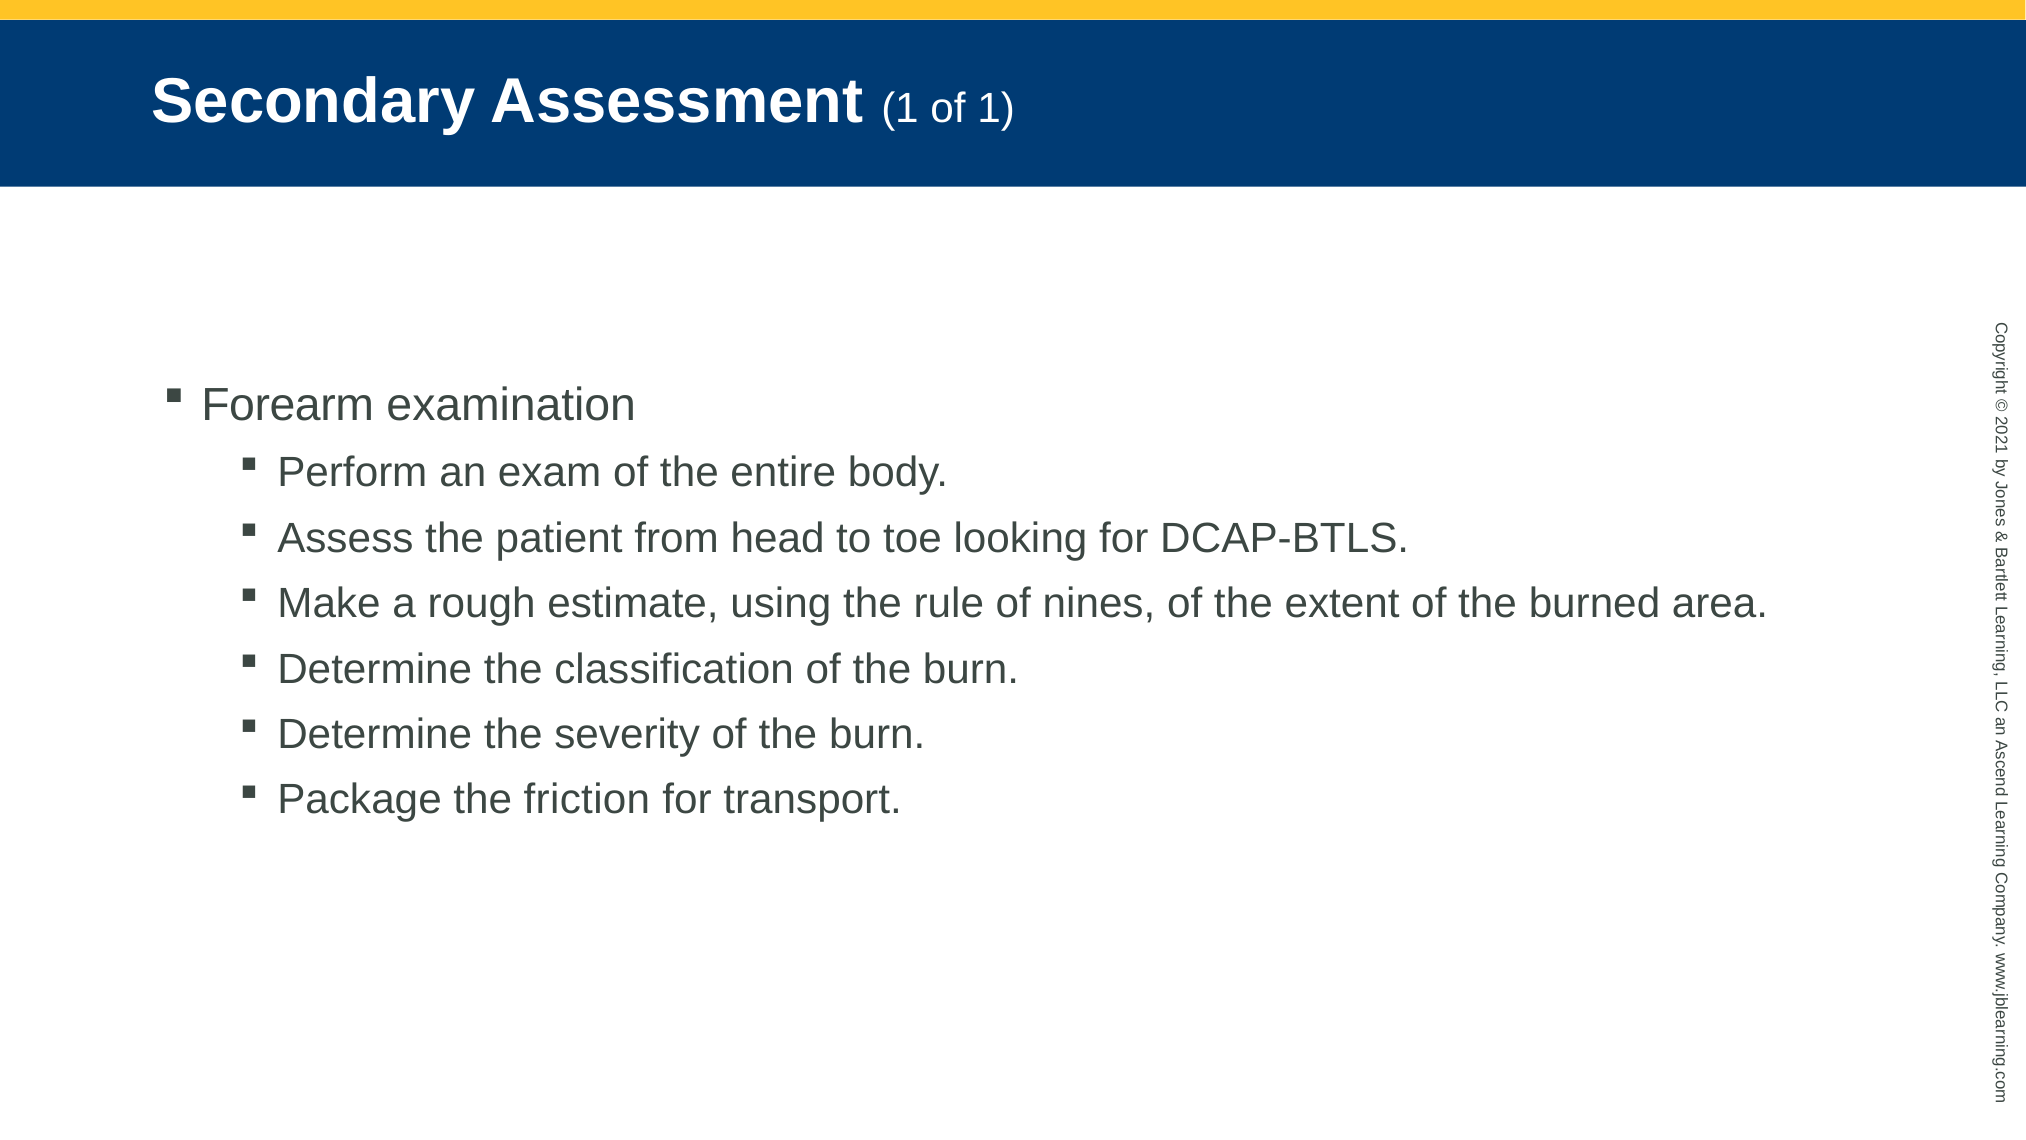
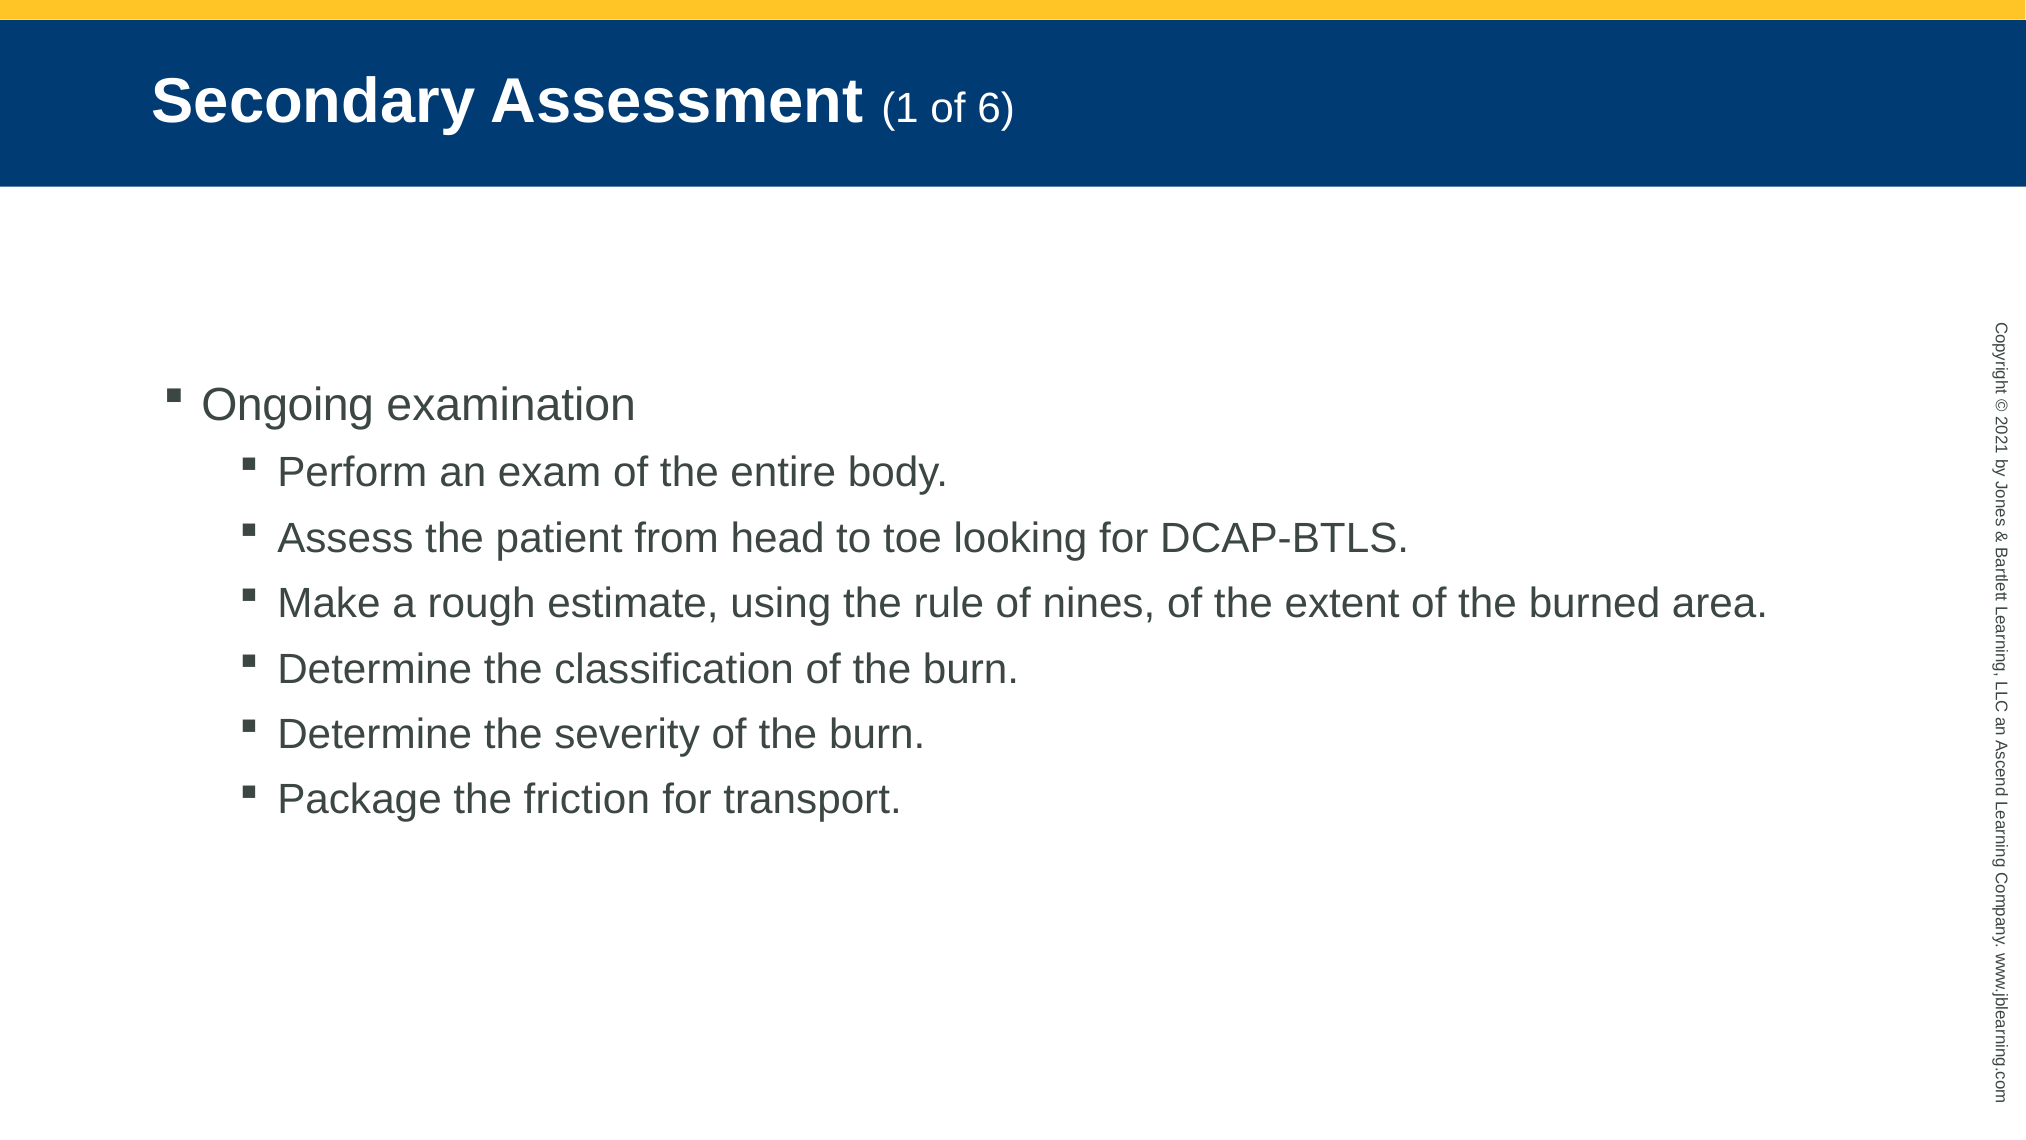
of 1: 1 -> 6
Forearm: Forearm -> Ongoing
